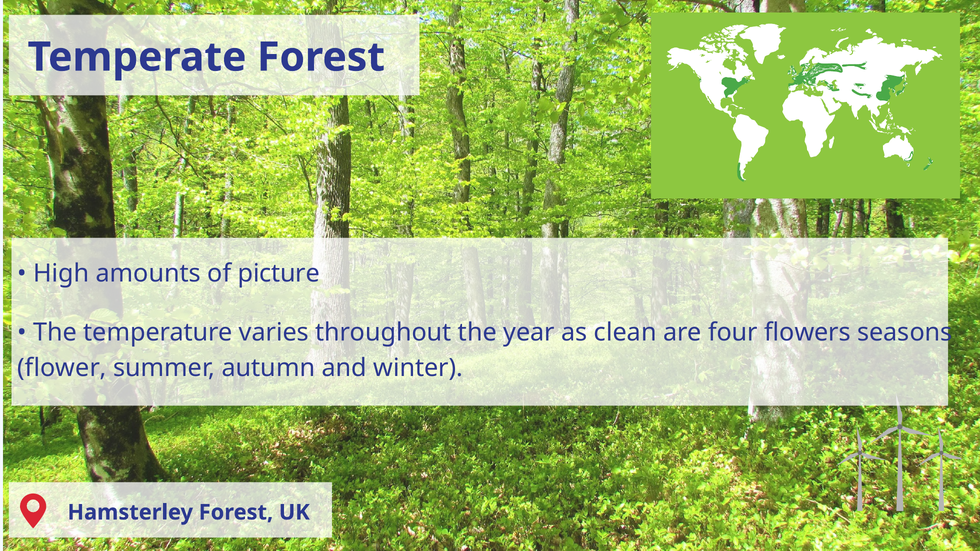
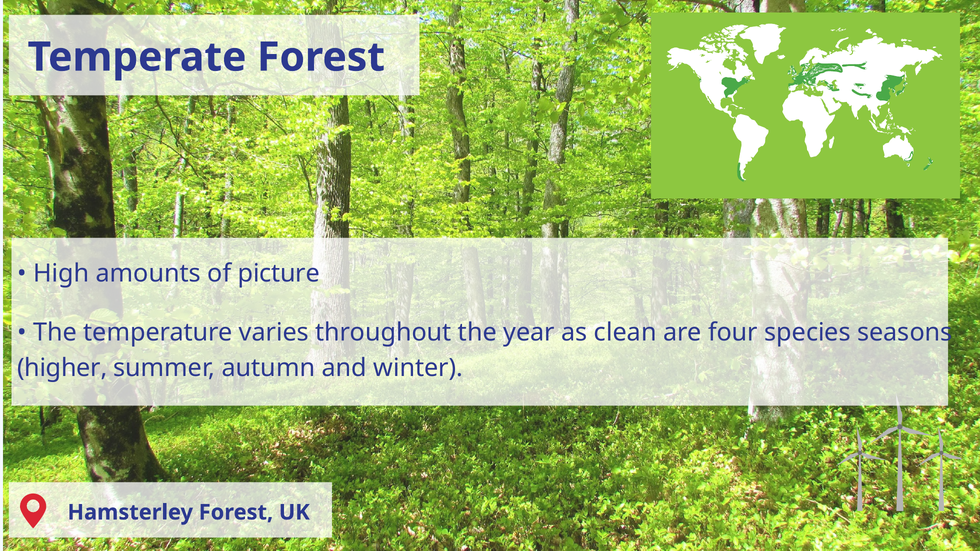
flowers: flowers -> species
flower: flower -> higher
